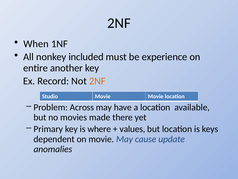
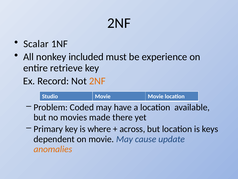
When: When -> Scalar
another: another -> retrieve
Across: Across -> Coded
values: values -> across
anomalies colour: black -> orange
